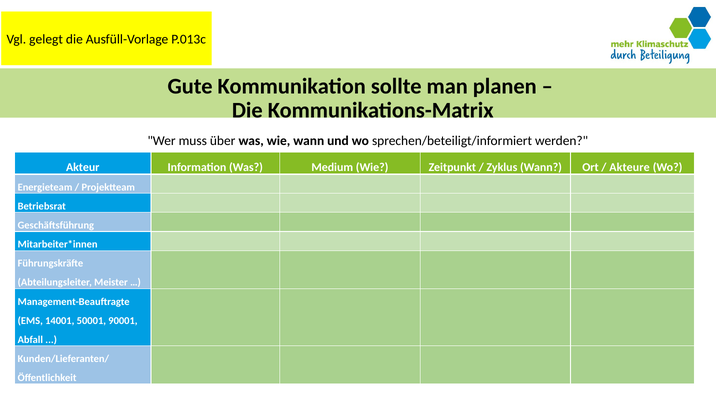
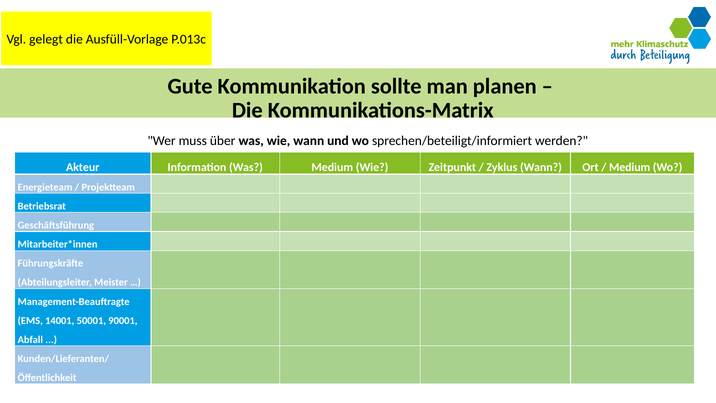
Akteure at (630, 167): Akteure -> Medium
